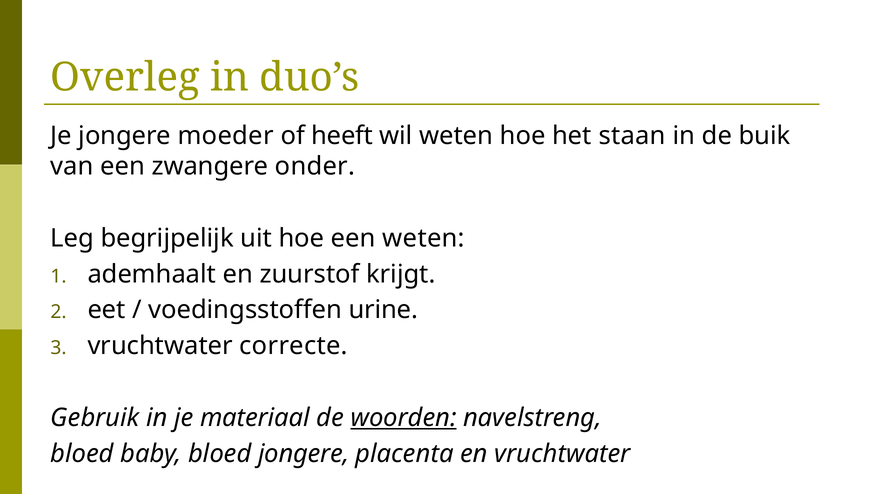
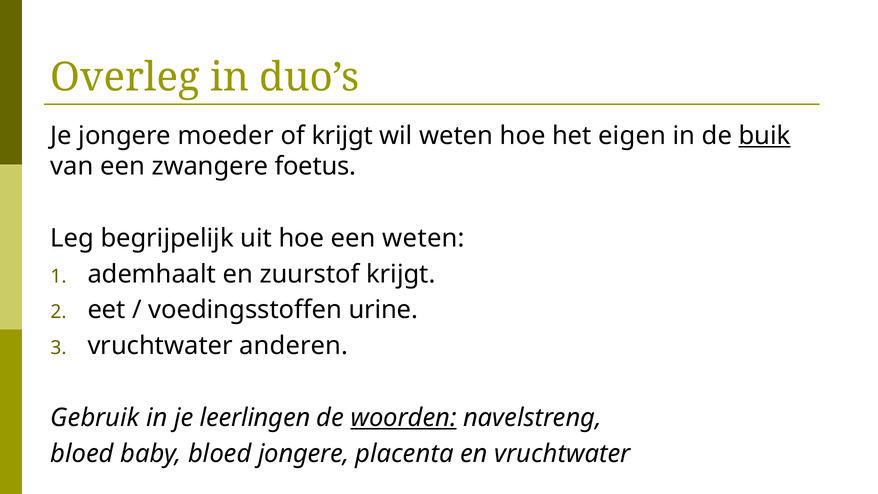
of heeft: heeft -> krijgt
staan: staan -> eigen
buik underline: none -> present
onder: onder -> foetus
correcte: correcte -> anderen
materiaal: materiaal -> leerlingen
